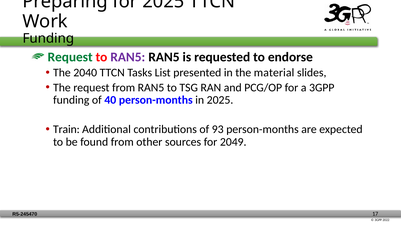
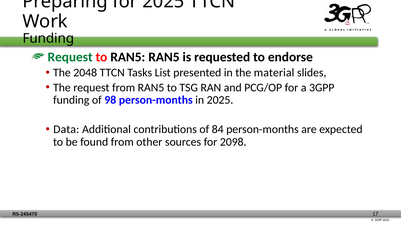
RAN5 at (128, 57) colour: purple -> black
2040: 2040 -> 2048
40: 40 -> 98
Train: Train -> Data
93: 93 -> 84
2049: 2049 -> 2098
